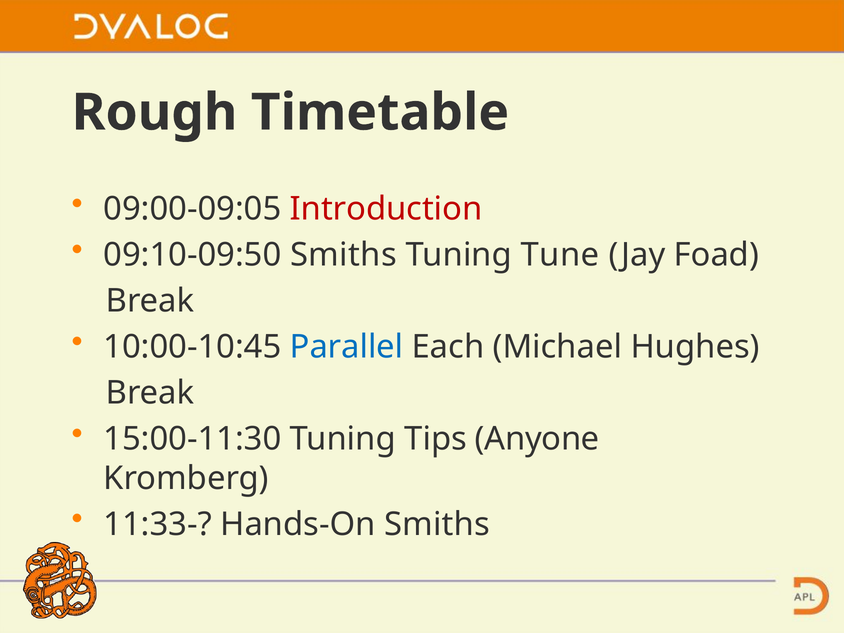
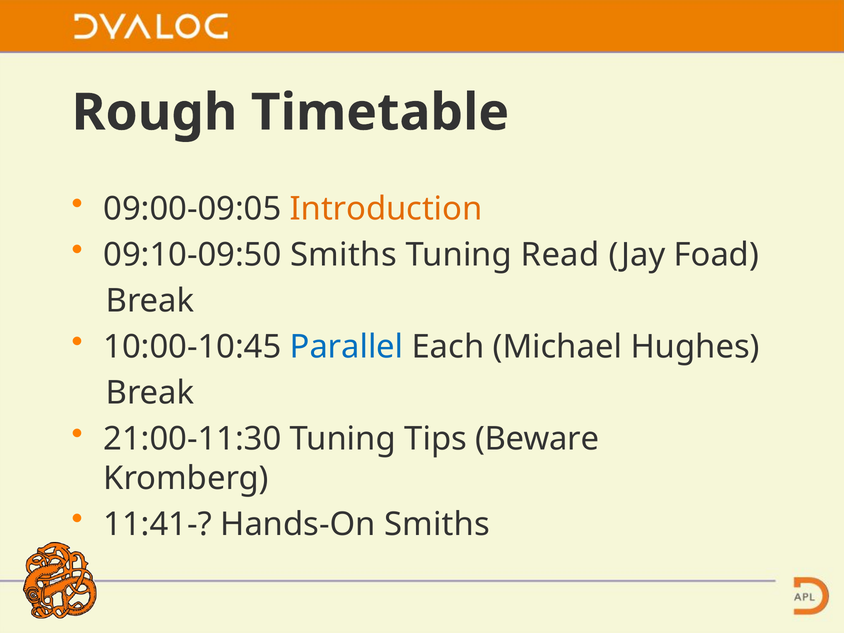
Introduction colour: red -> orange
Tune: Tune -> Read
15:00-11:30: 15:00-11:30 -> 21:00-11:30
Anyone: Anyone -> Beware
11:33-: 11:33- -> 11:41-
